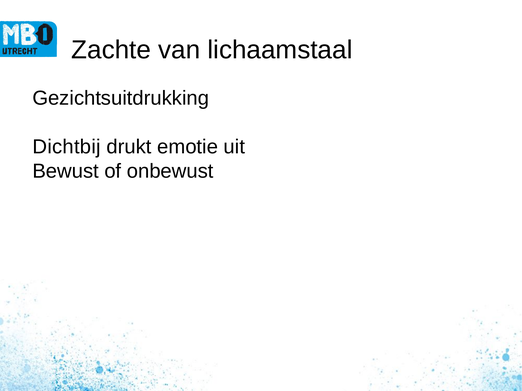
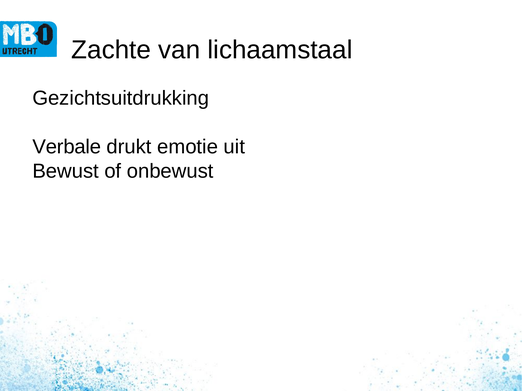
Dichtbij: Dichtbij -> Verbale
